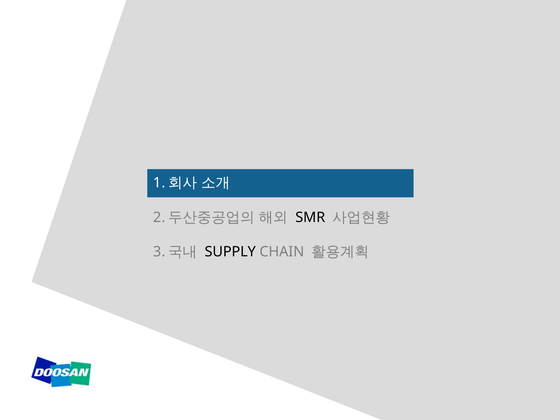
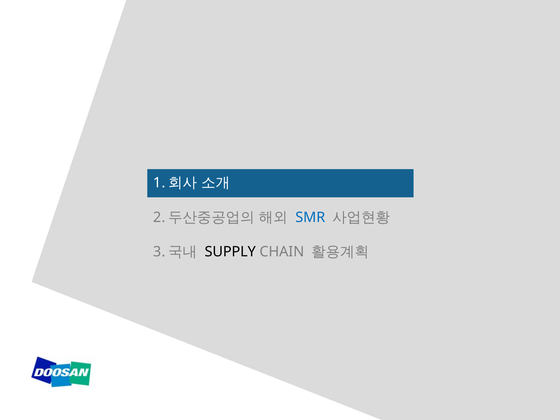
SMR colour: black -> blue
